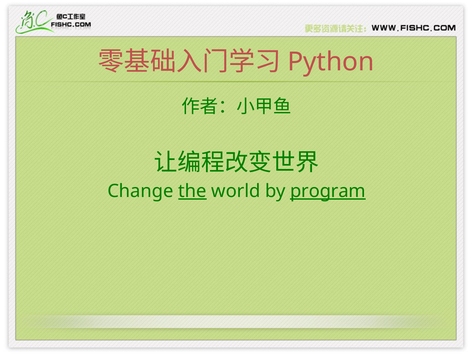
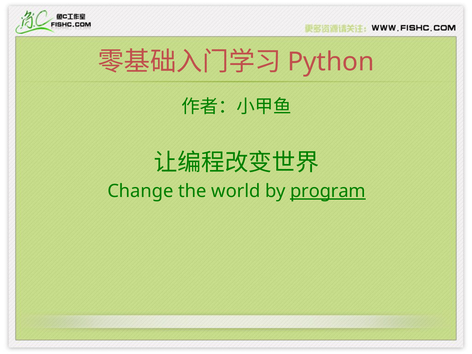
the underline: present -> none
